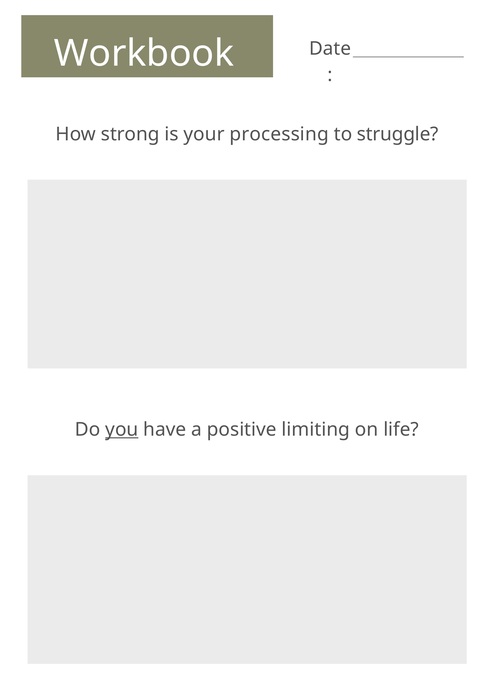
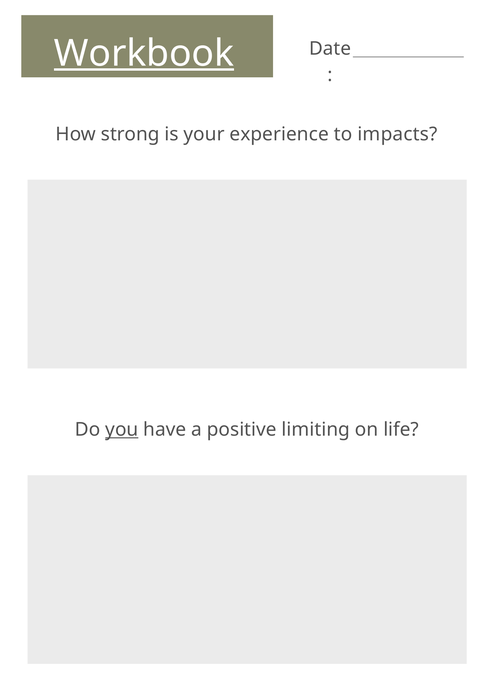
Workbook underline: none -> present
processing: processing -> experience
struggle: struggle -> impacts
